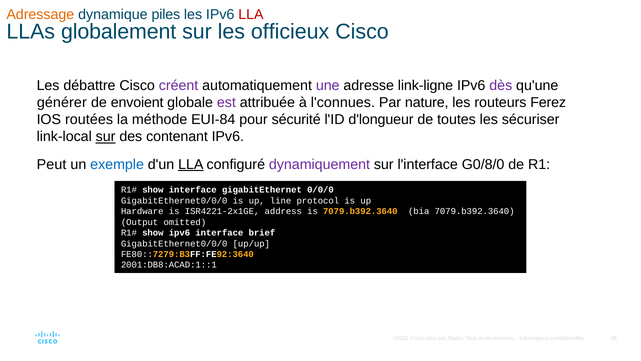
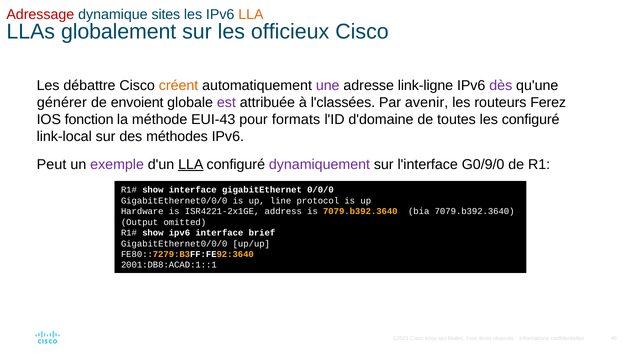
Adressage colour: orange -> red
piles: piles -> sites
LLA at (251, 15) colour: red -> orange
créent colour: purple -> orange
l'connues: l'connues -> l'classées
nature: nature -> avenir
routées: routées -> fonction
EUI-84: EUI-84 -> EUI-43
sécurité: sécurité -> formats
d'longueur: d'longueur -> d'domaine
les sécuriser: sécuriser -> configuré
sur at (106, 137) underline: present -> none
contenant: contenant -> méthodes
exemple colour: blue -> purple
G0/8/0: G0/8/0 -> G0/9/0
